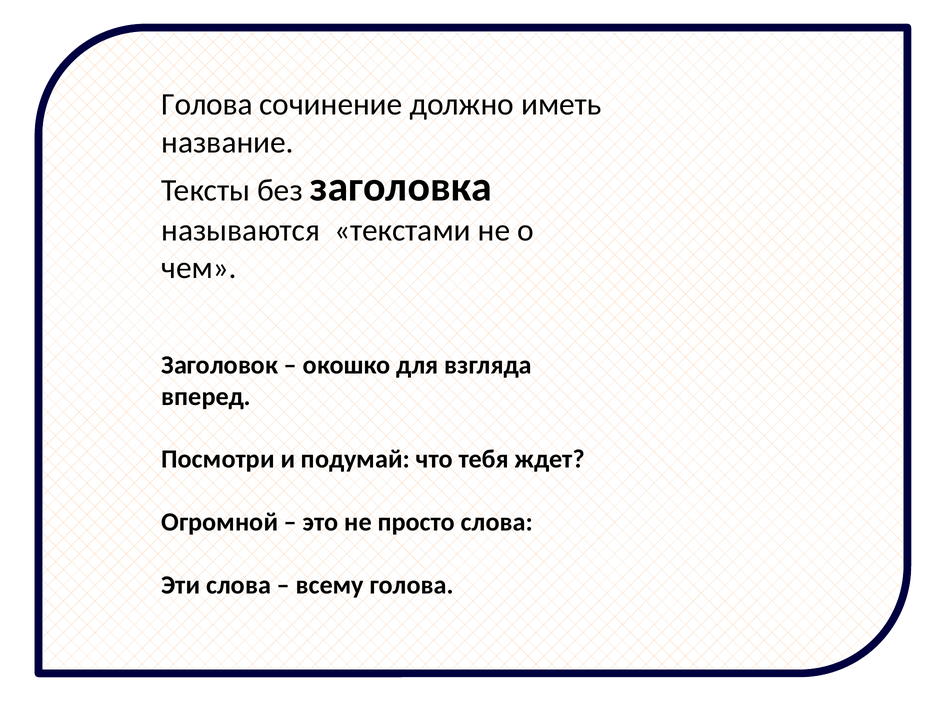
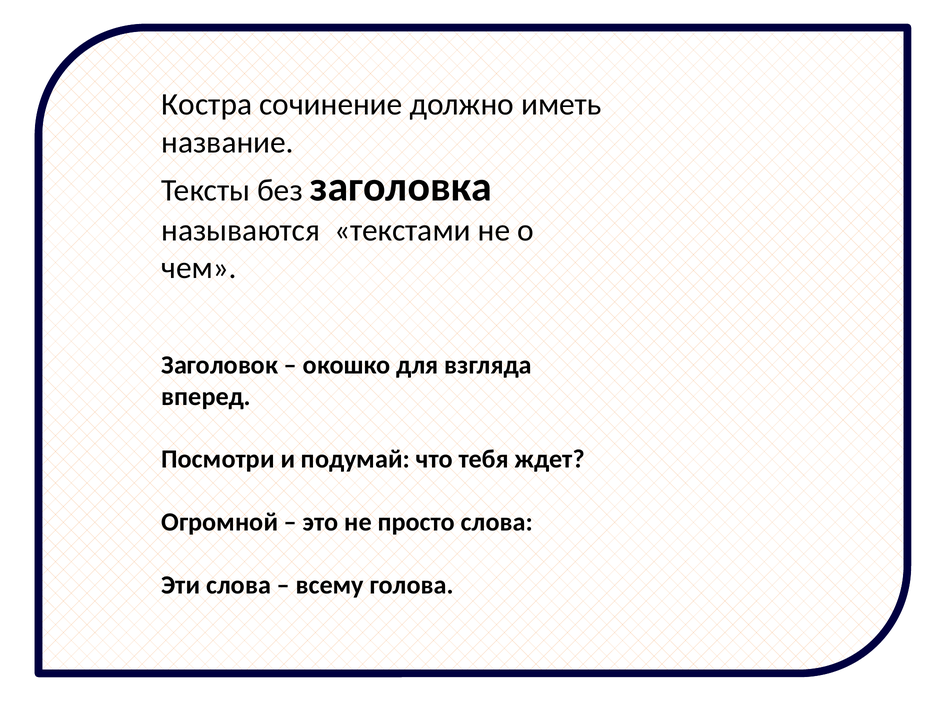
Голова at (207, 105): Голова -> Костра
